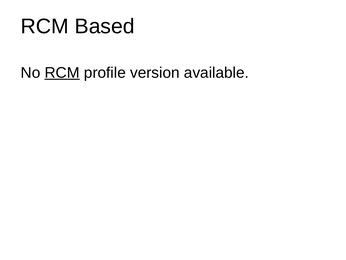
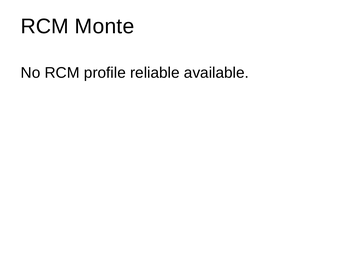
Based: Based -> Monte
RCM at (62, 73) underline: present -> none
version: version -> reliable
